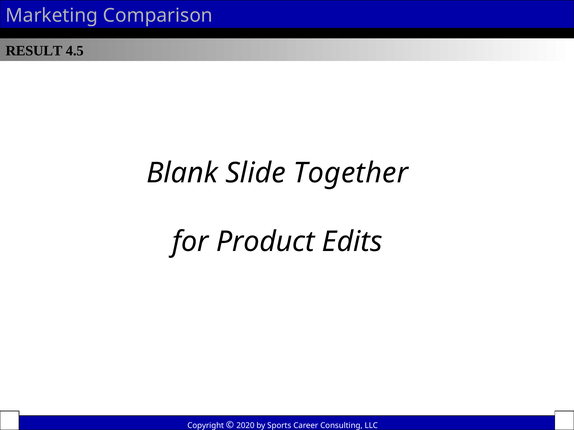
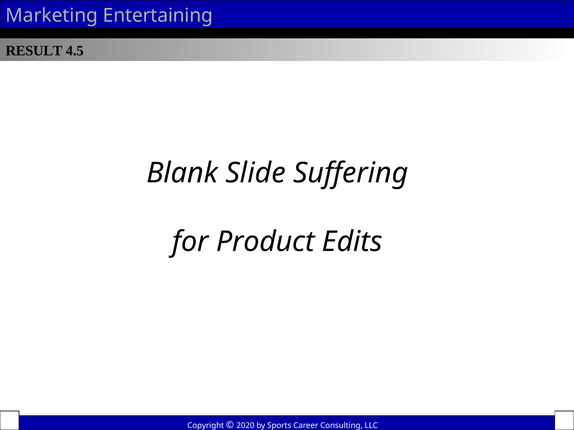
Comparison: Comparison -> Entertaining
Together: Together -> Suffering
